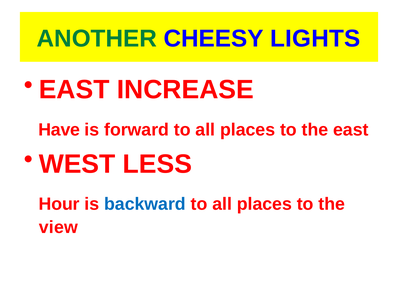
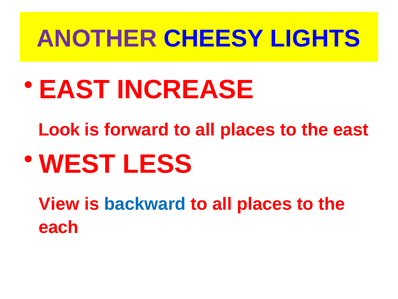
ANOTHER colour: green -> purple
Have: Have -> Look
Hour: Hour -> View
view: view -> each
